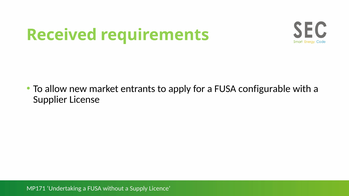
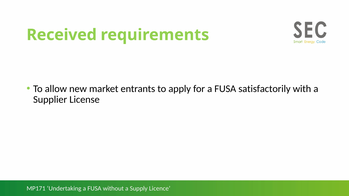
configurable: configurable -> satisfactorily
